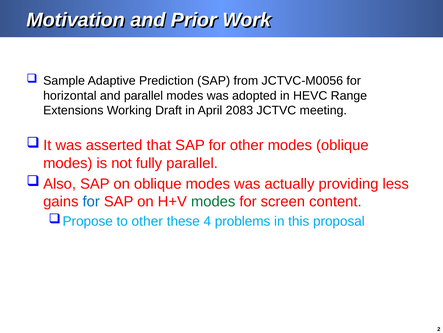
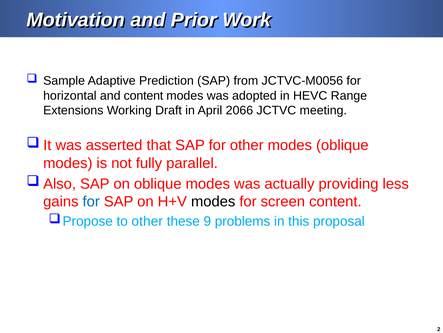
and parallel: parallel -> content
2083: 2083 -> 2066
modes at (213, 201) colour: green -> black
4: 4 -> 9
